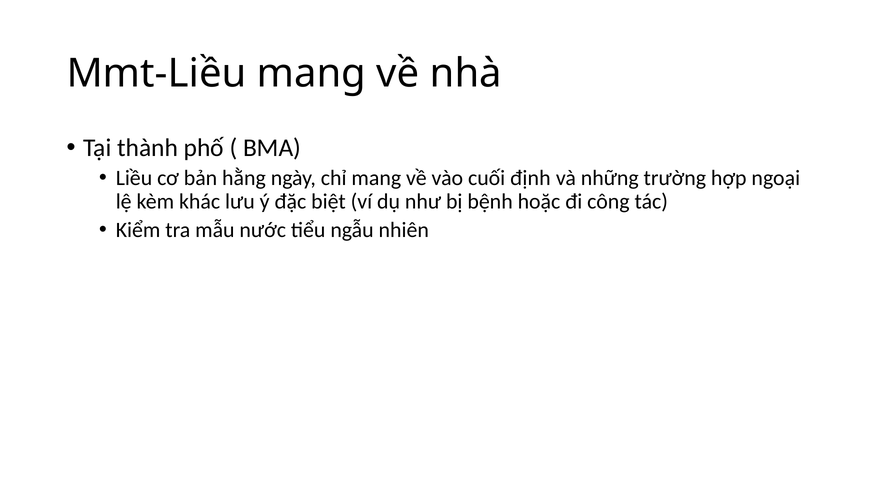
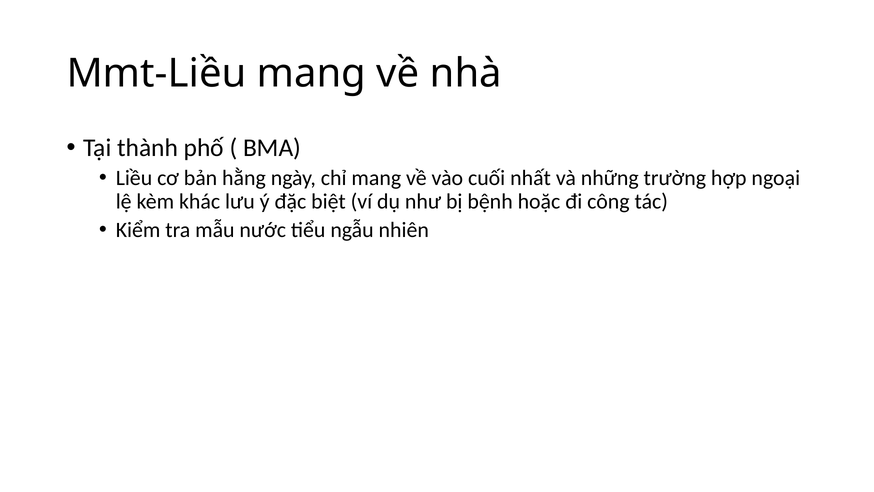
định: định -> nhất
